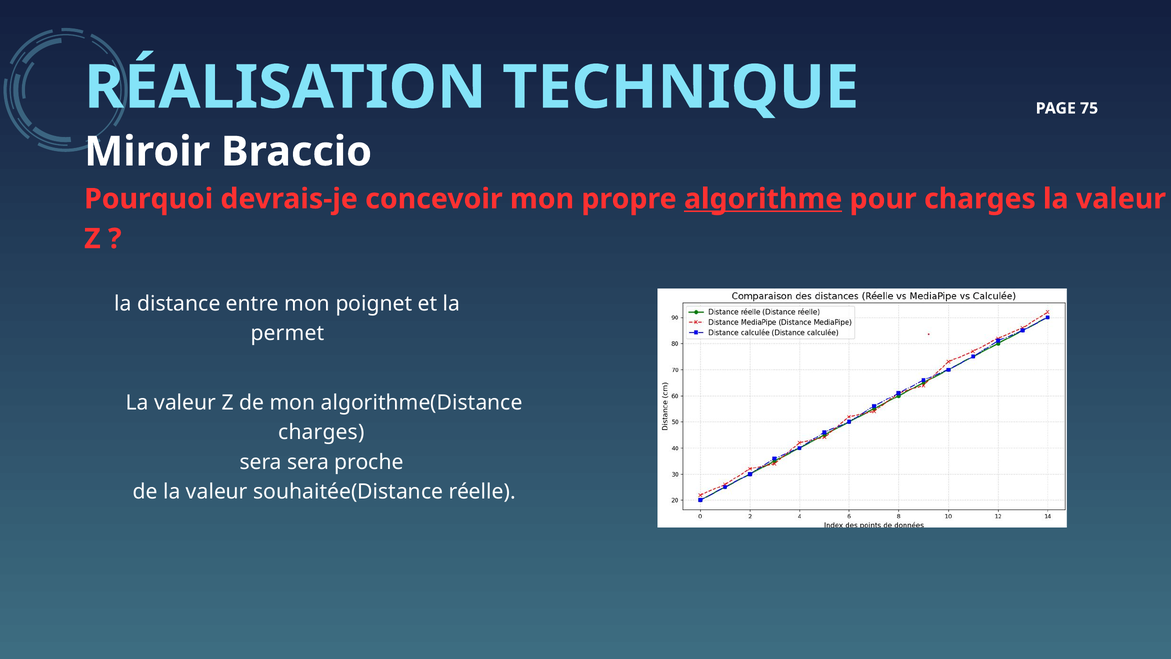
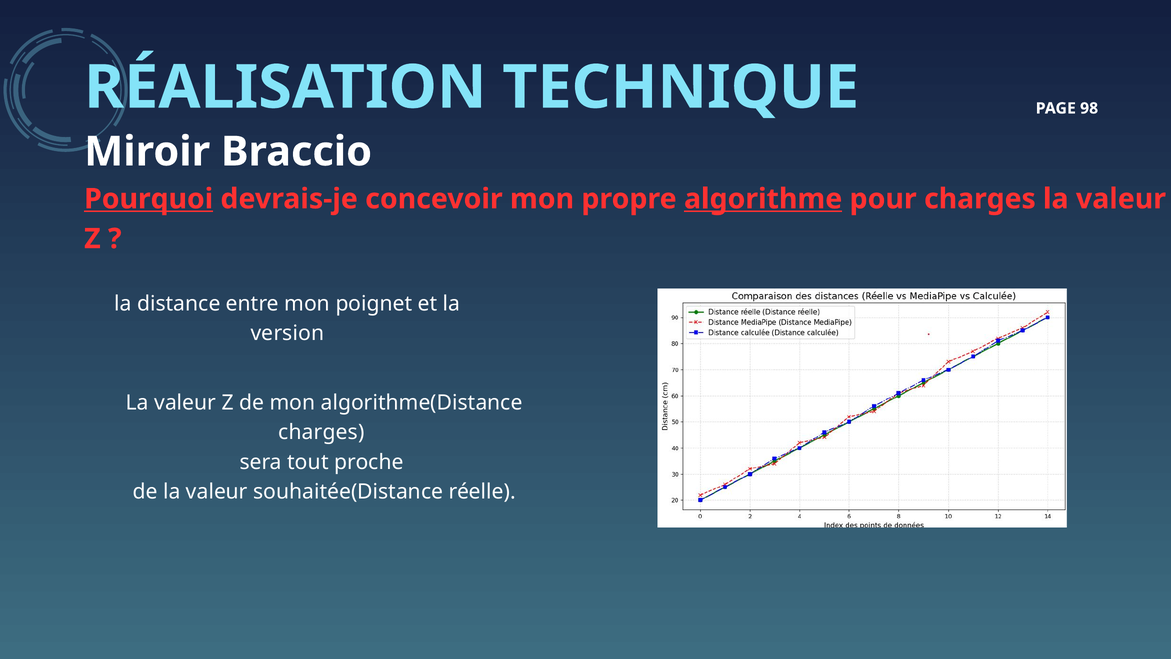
75: 75 -> 98
Pourquoi underline: none -> present
permet: permet -> version
sera sera: sera -> tout
